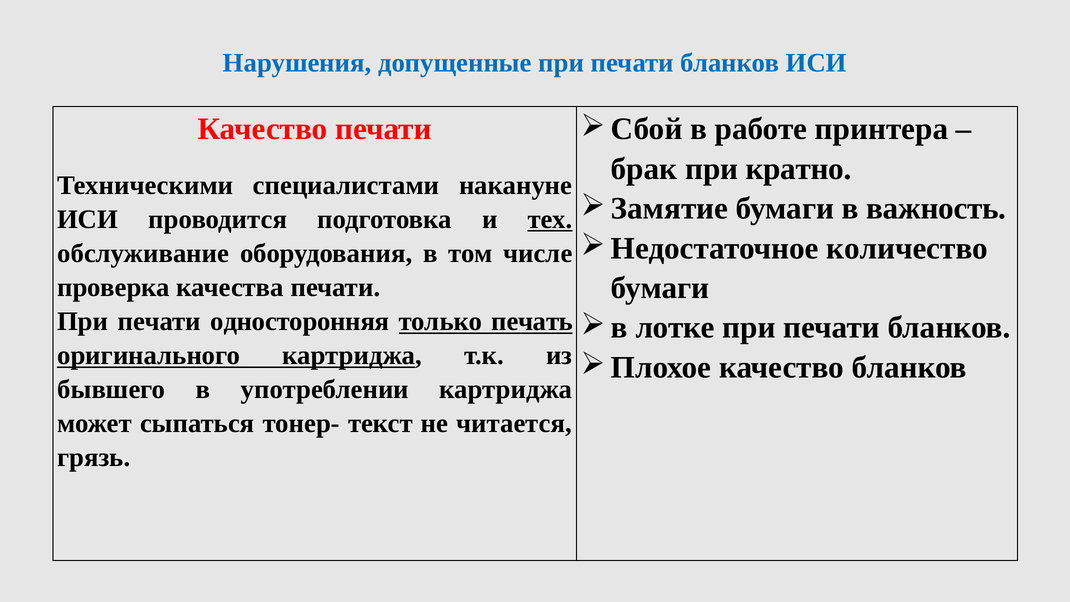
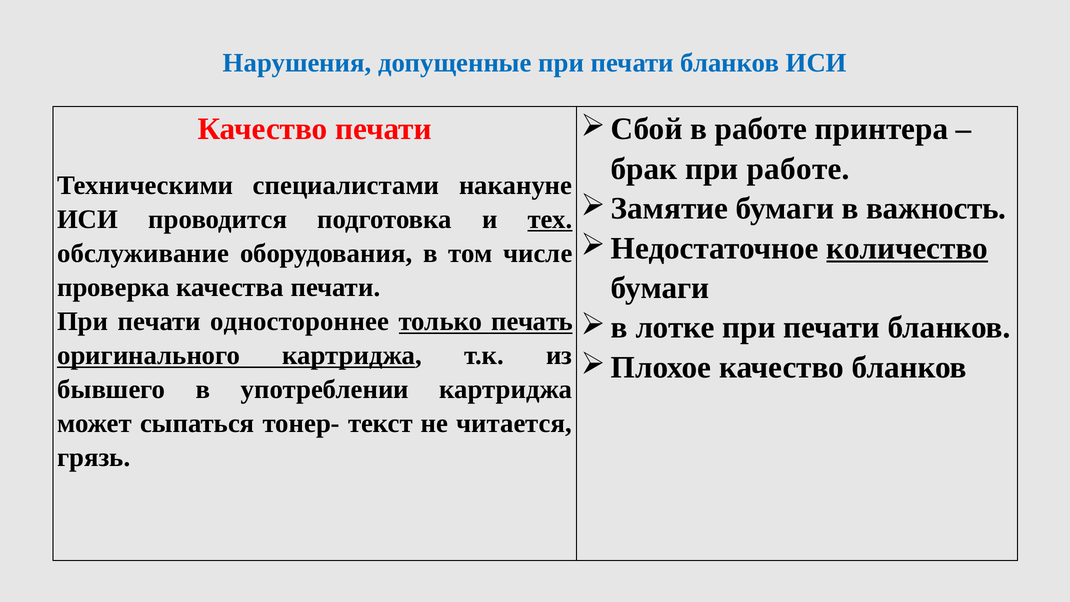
при кратно: кратно -> работе
количество underline: none -> present
односторонняя: односторонняя -> одностороннее
